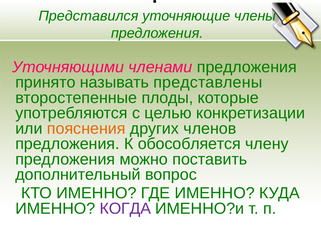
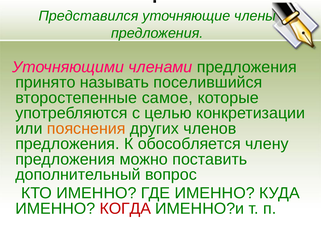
представлены: представлены -> поселившийся
плоды: плоды -> самое
КОГДА colour: purple -> red
